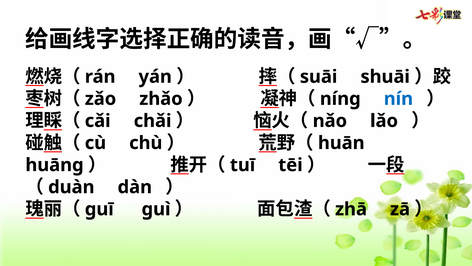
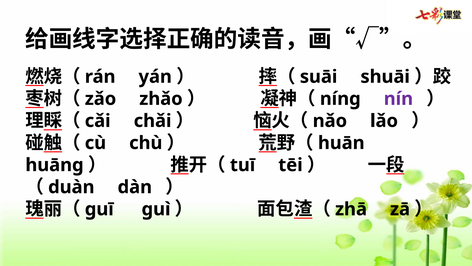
nín colour: blue -> purple
